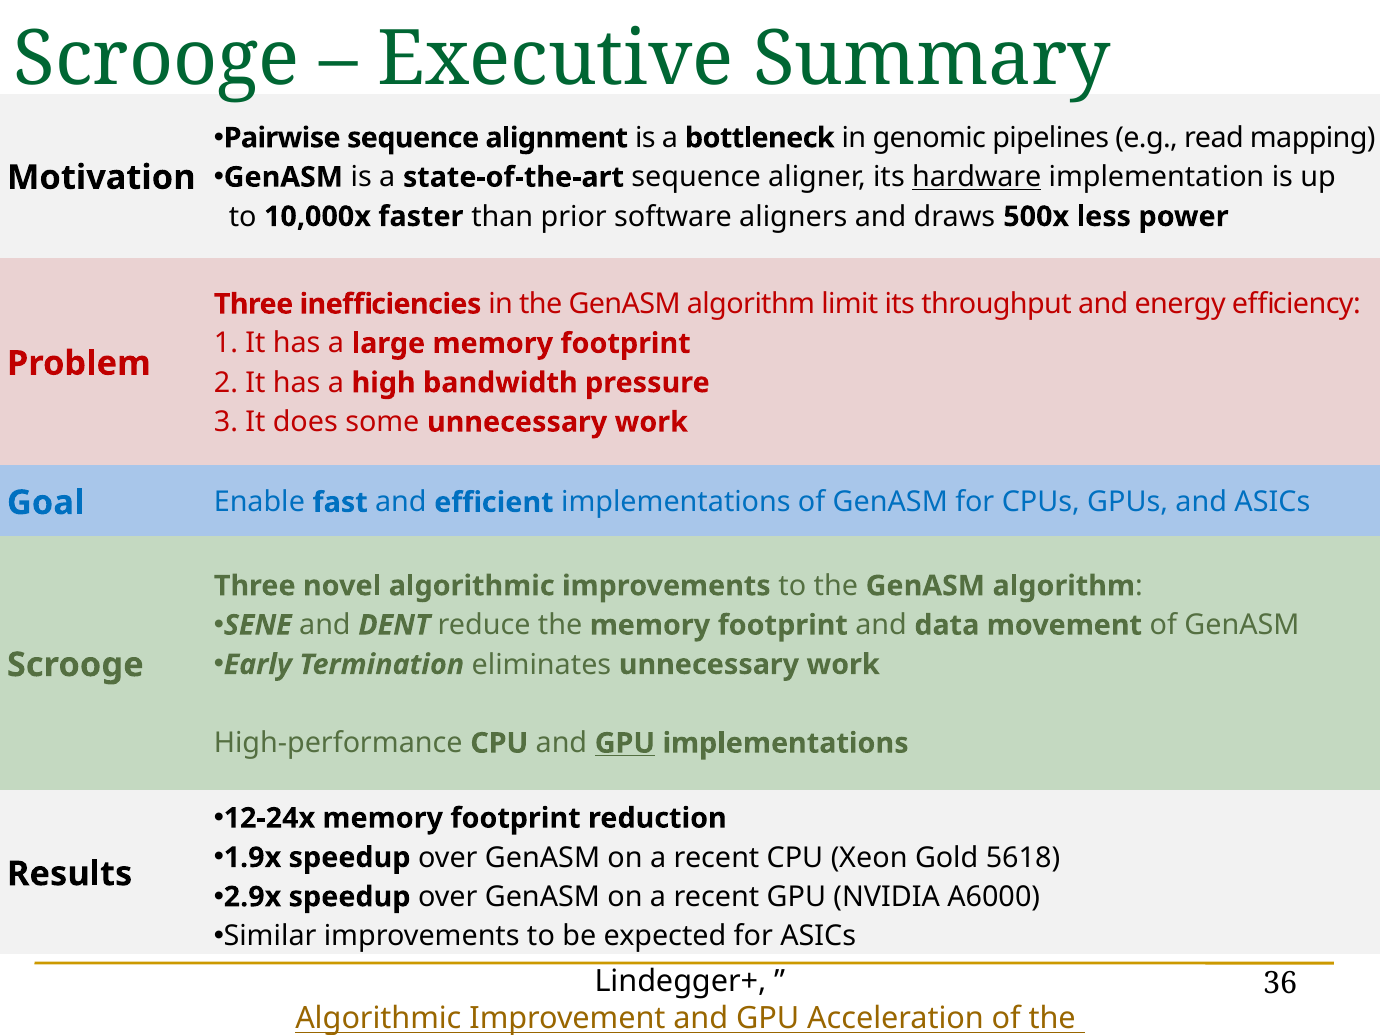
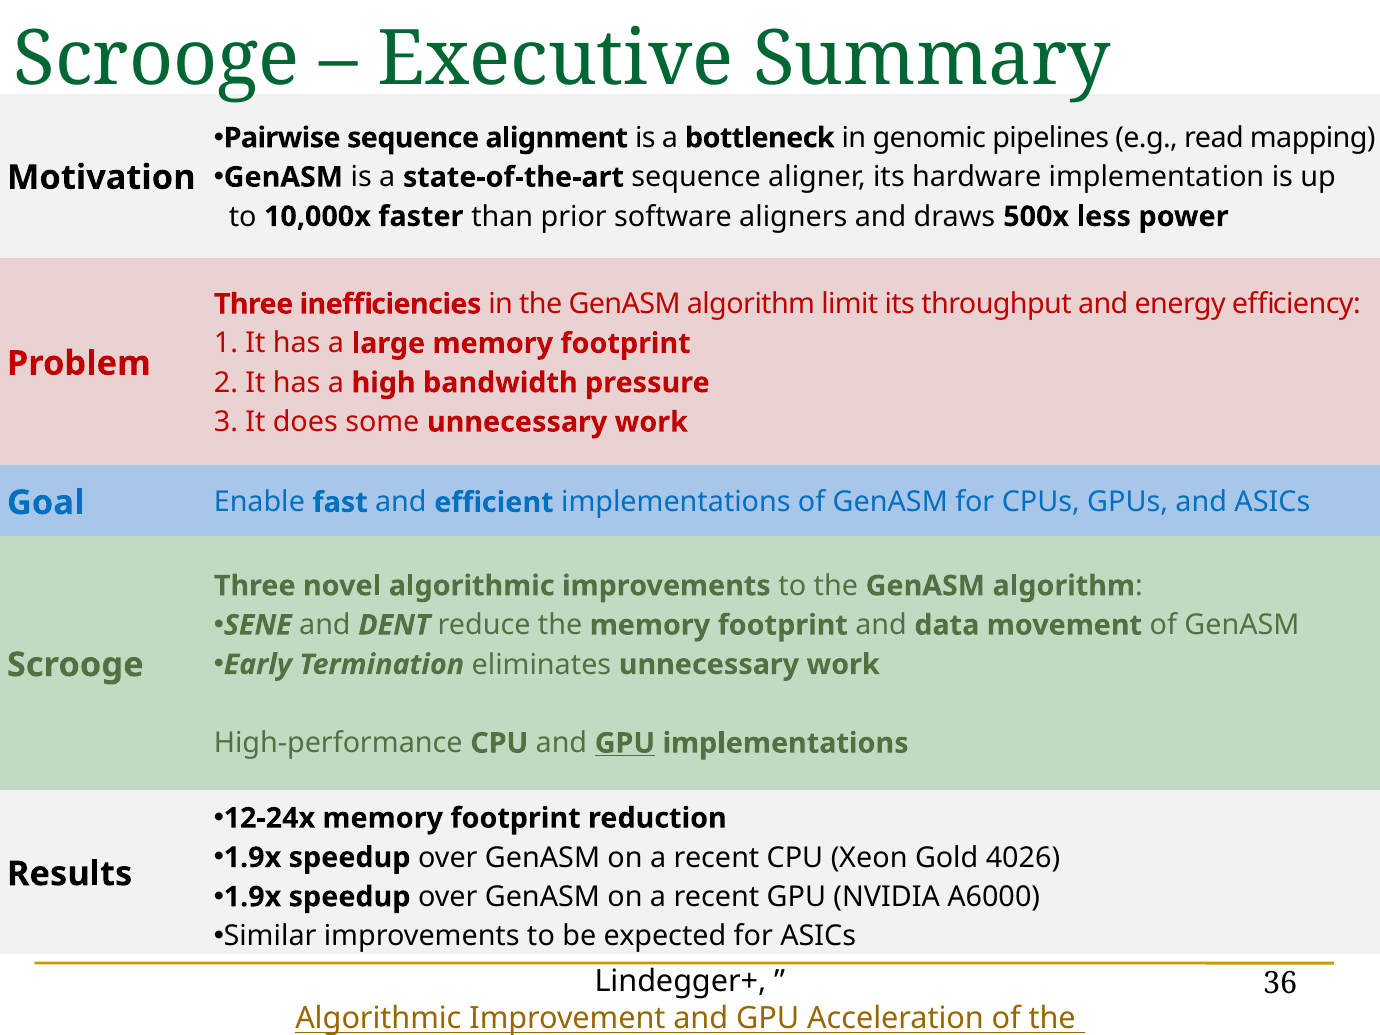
hardware underline: present -> none
5618: 5618 -> 4026
2.9x at (253, 897): 2.9x -> 1.9x
